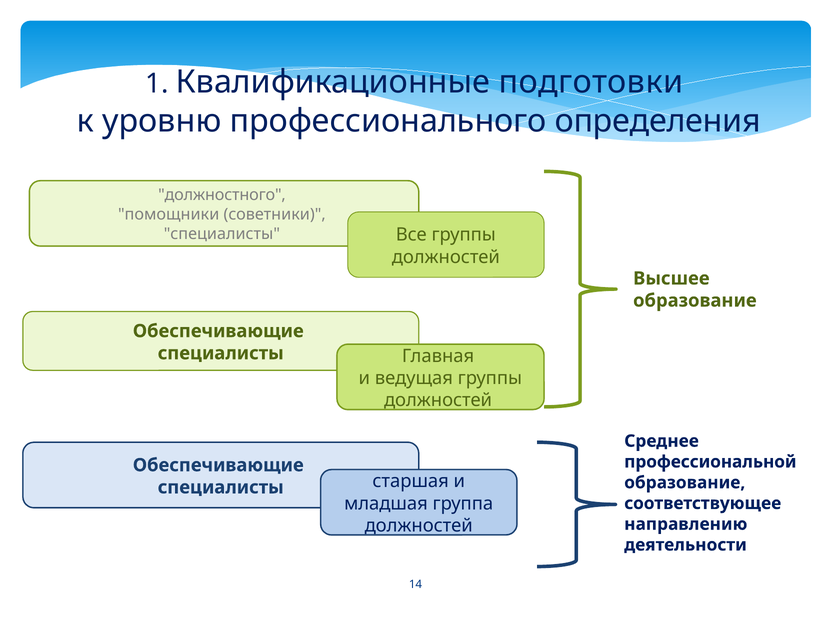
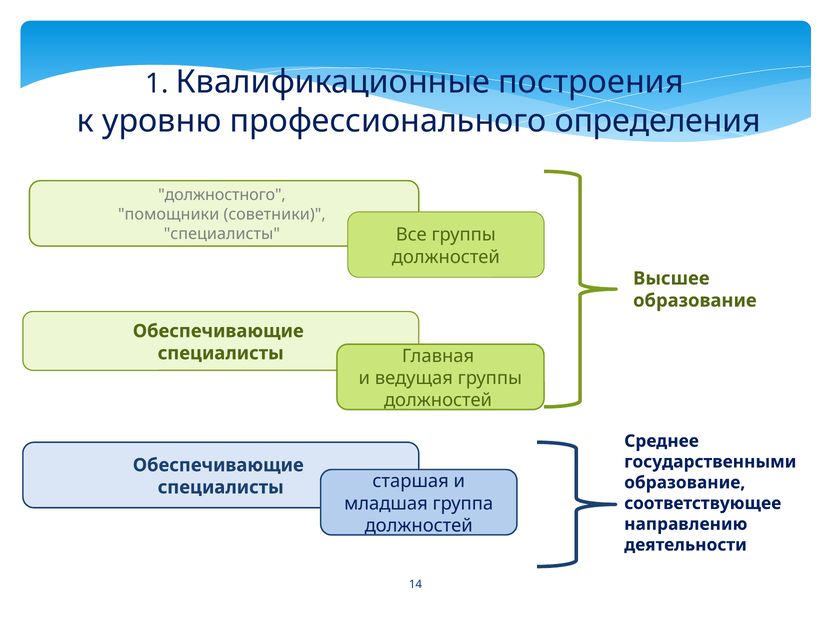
подготовки: подготовки -> построения
профессиональной: профессиональной -> государственными
